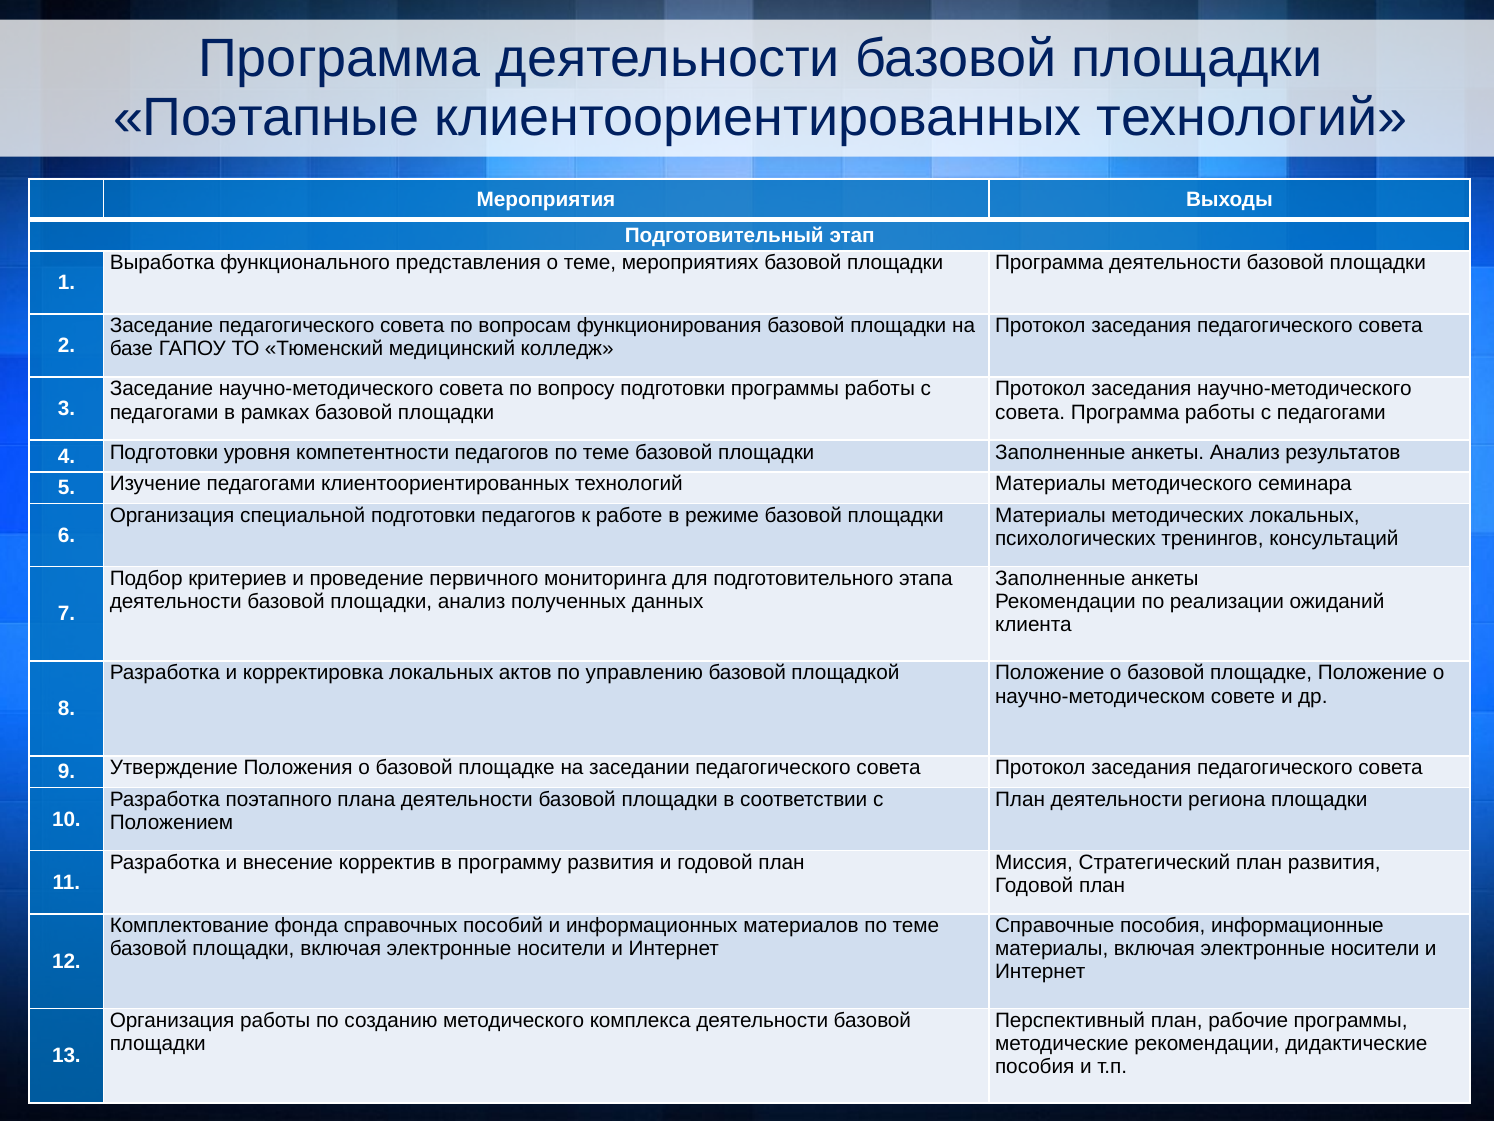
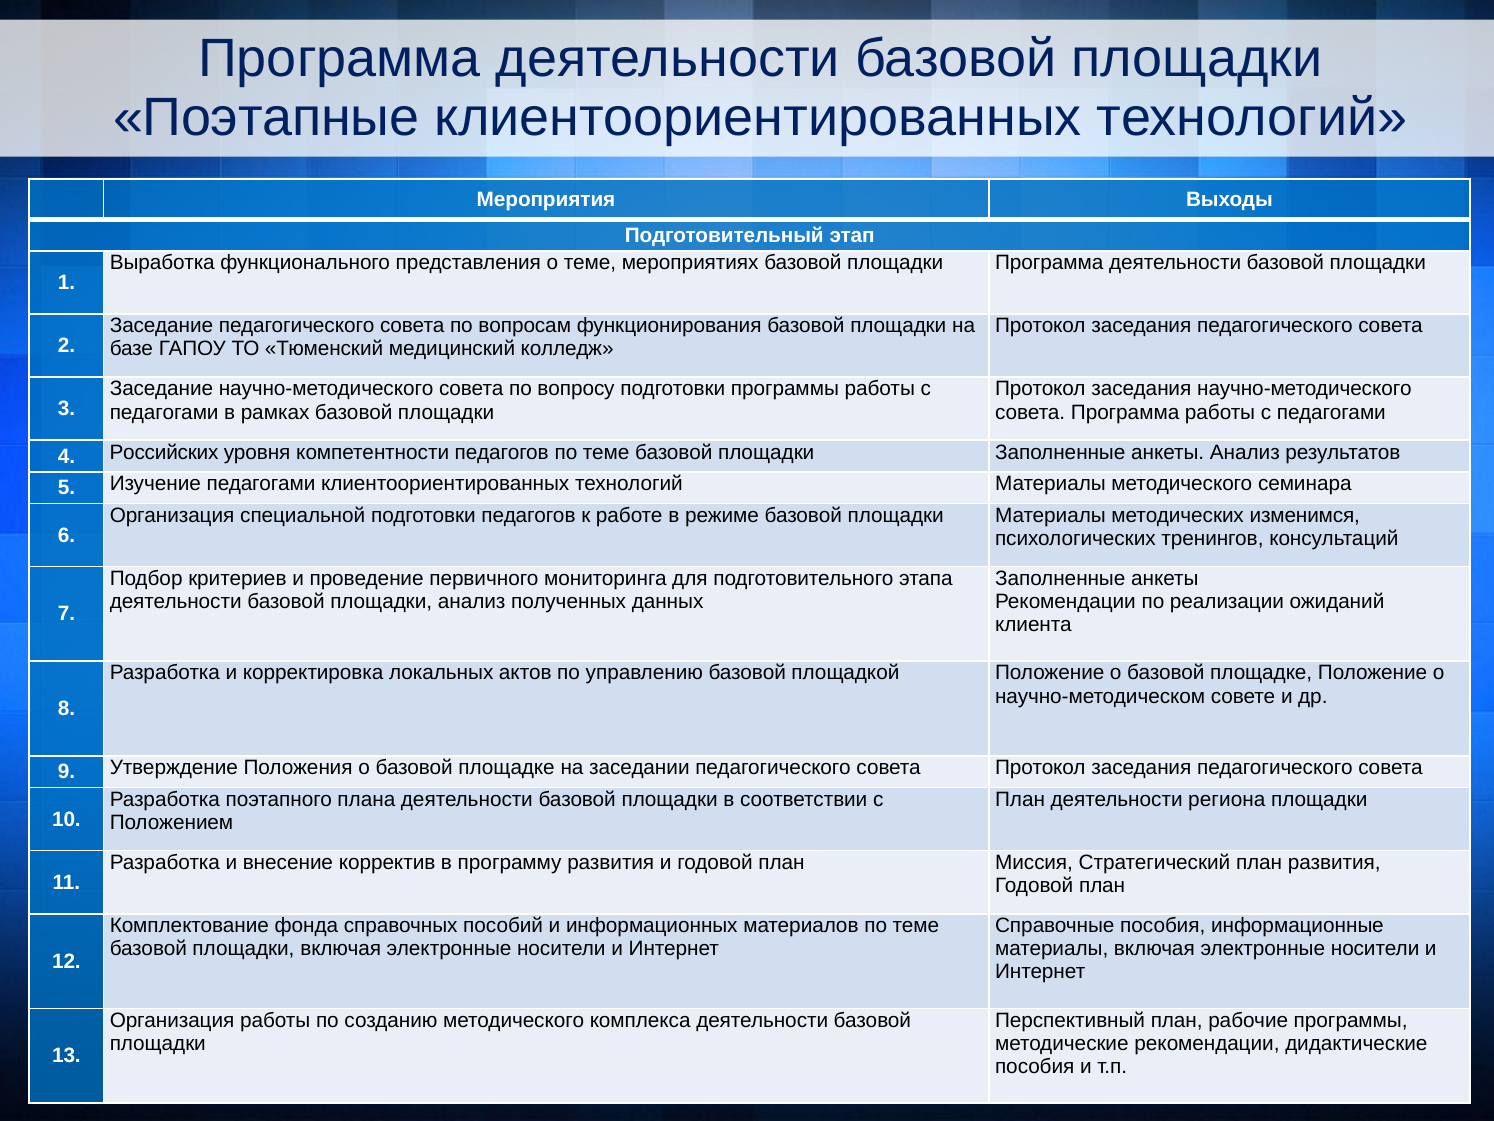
4 Подготовки: Подготовки -> Российских
методических локальных: локальных -> изменимся
